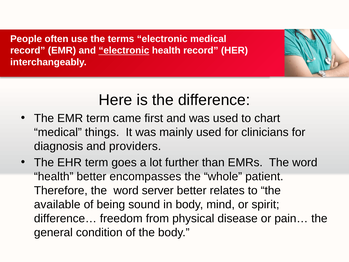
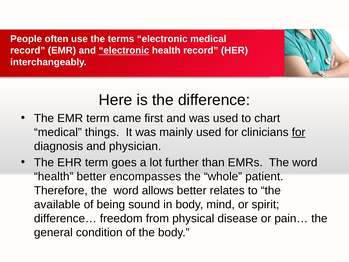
for at (299, 132) underline: none -> present
providers: providers -> physician
server: server -> allows
